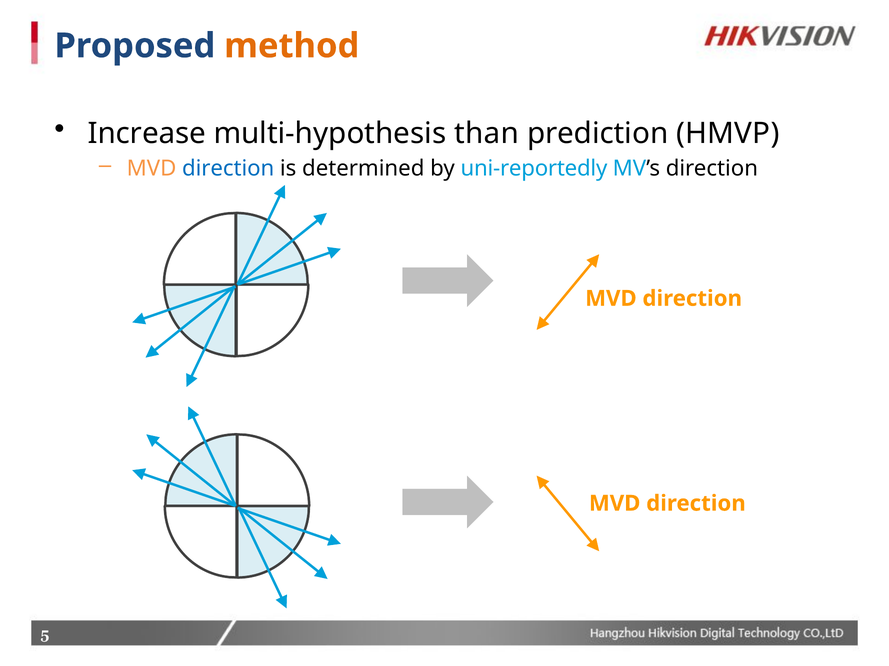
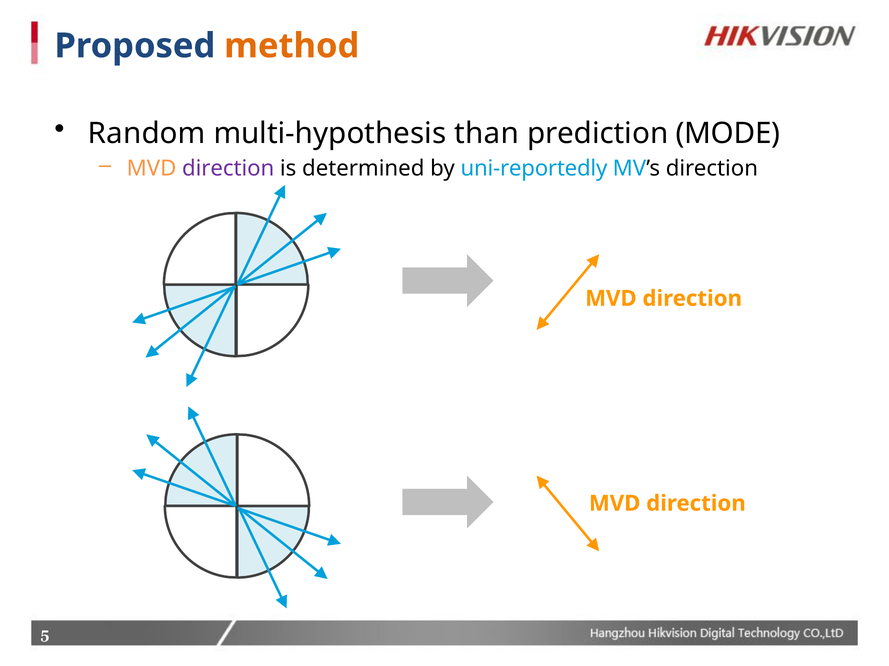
Increase: Increase -> Random
HMVP: HMVP -> MODE
direction at (228, 169) colour: blue -> purple
